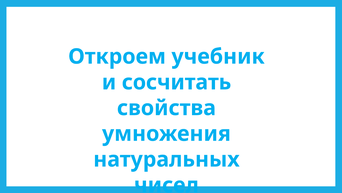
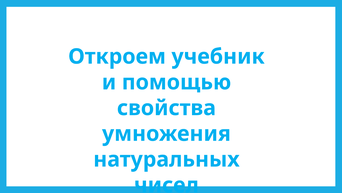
сосчитать: сосчитать -> помощью
